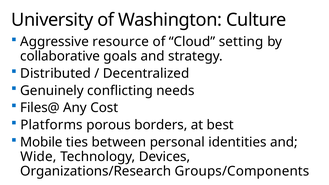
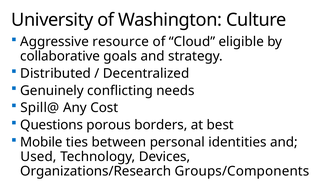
setting: setting -> eligible
Files@: Files@ -> Spill@
Platforms: Platforms -> Questions
Wide: Wide -> Used
